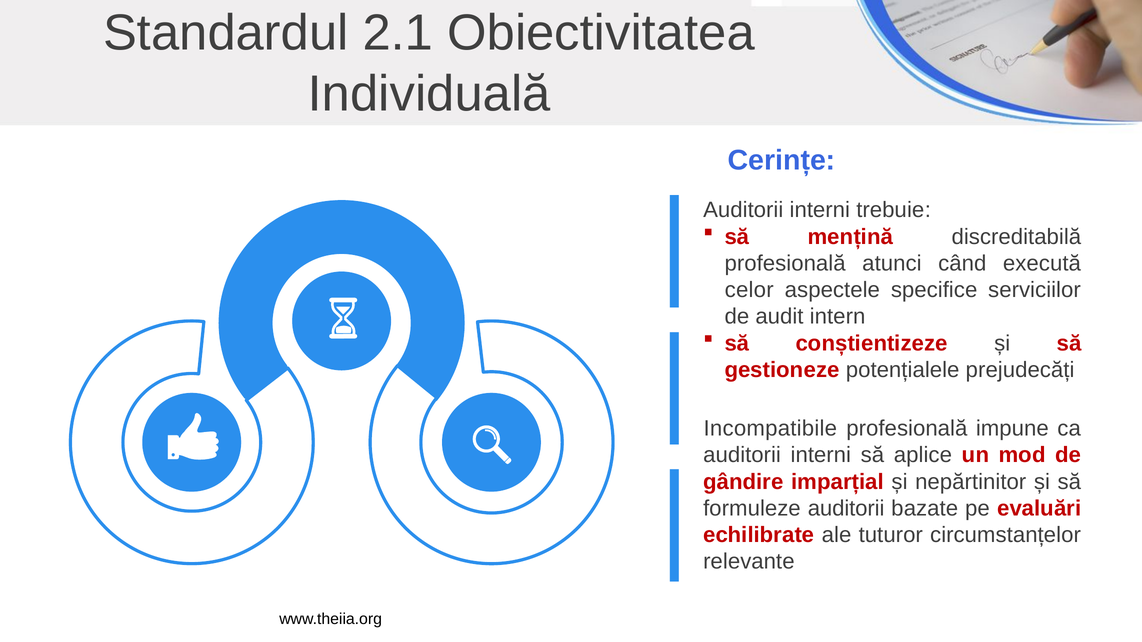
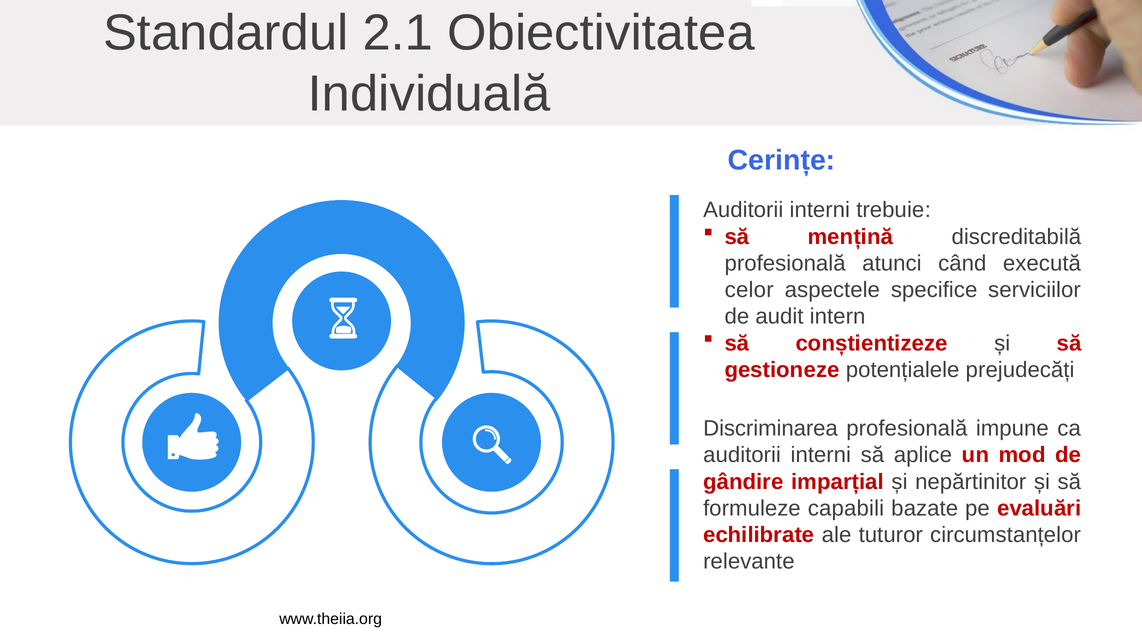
Incompatibile: Incompatibile -> Discriminarea
formuleze auditorii: auditorii -> capabili
